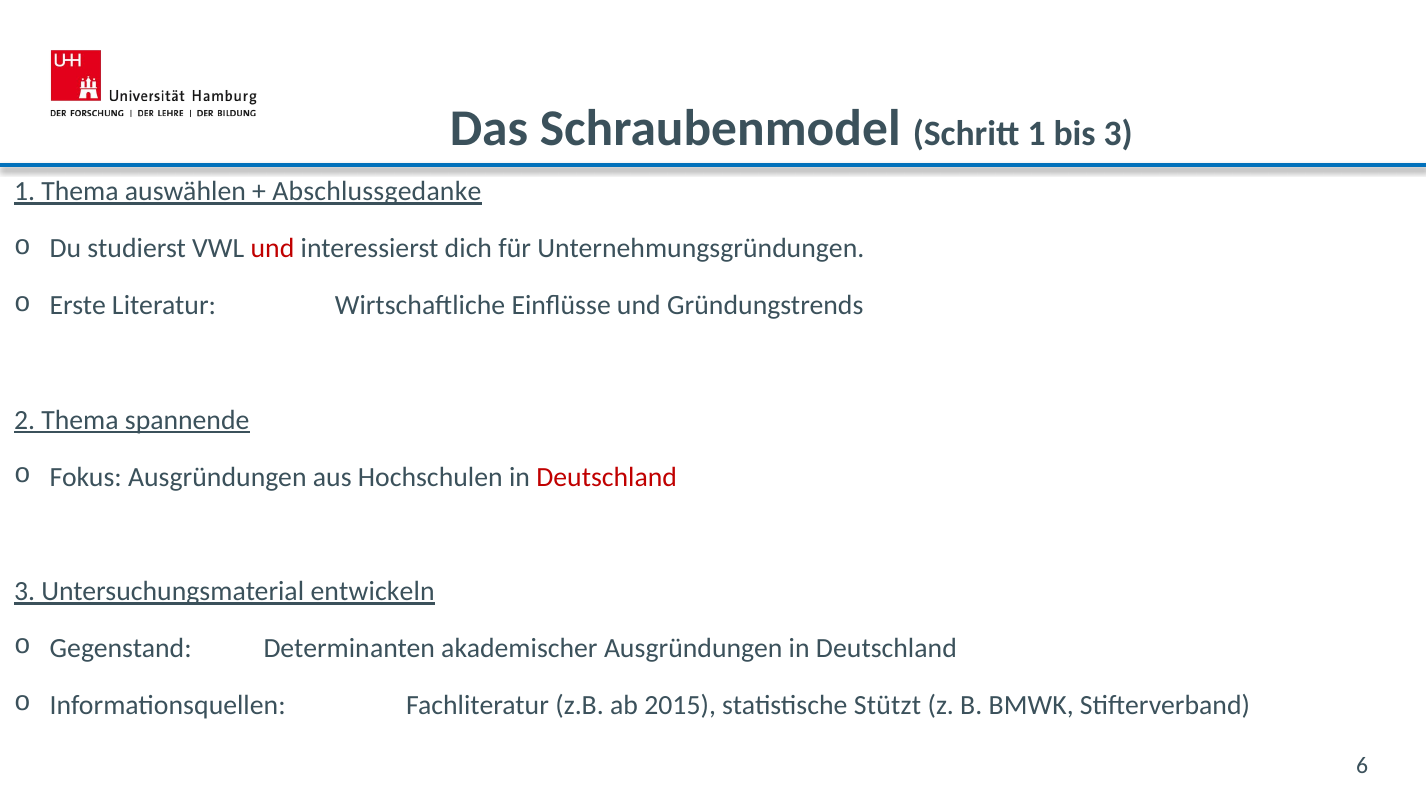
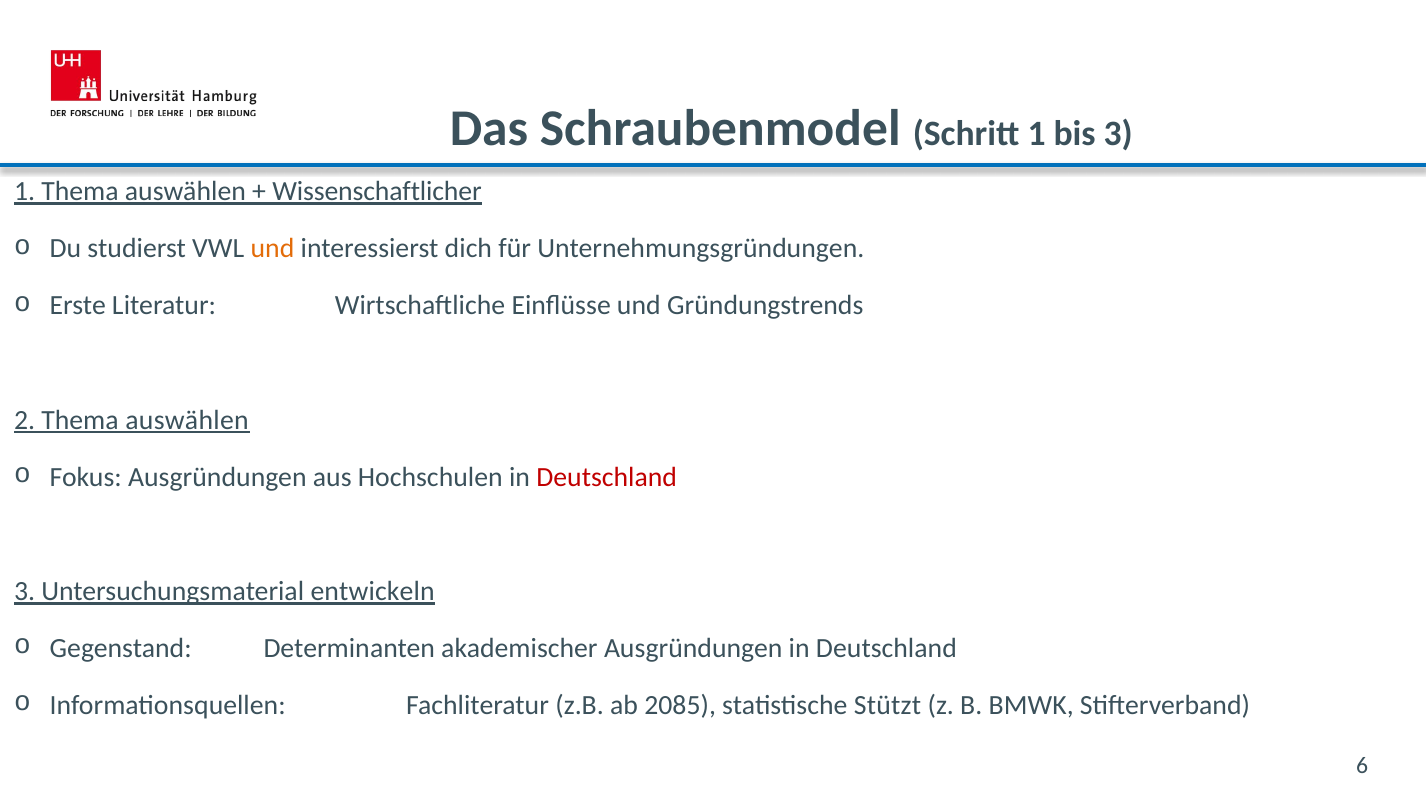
Abschlussgedanke: Abschlussgedanke -> Wissenschaftlicher
und at (272, 249) colour: red -> orange
2 Thema spannende: spannende -> auswählen
2015: 2015 -> 2085
